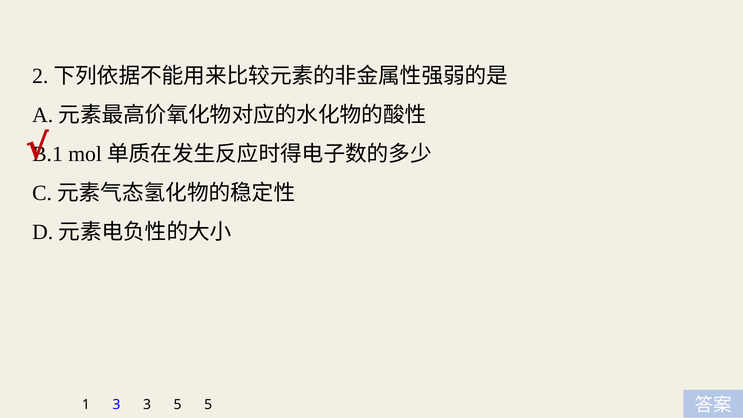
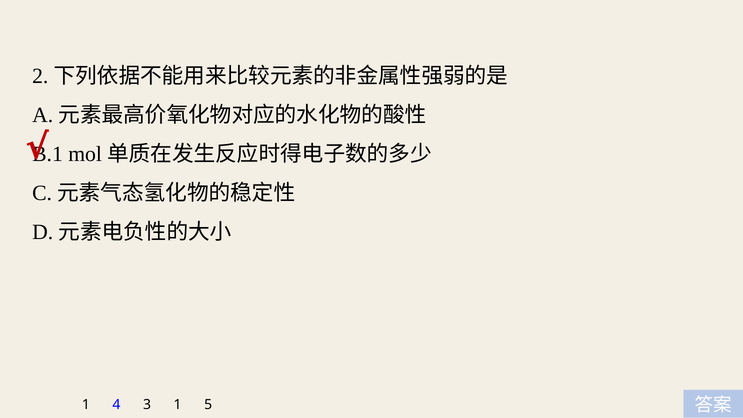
1 3: 3 -> 4
3 5: 5 -> 1
